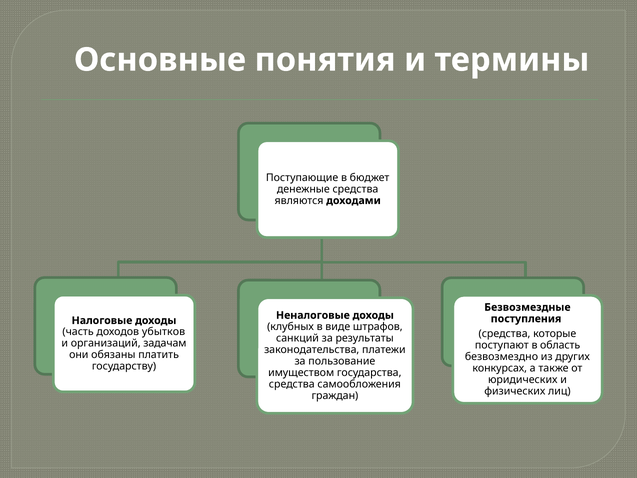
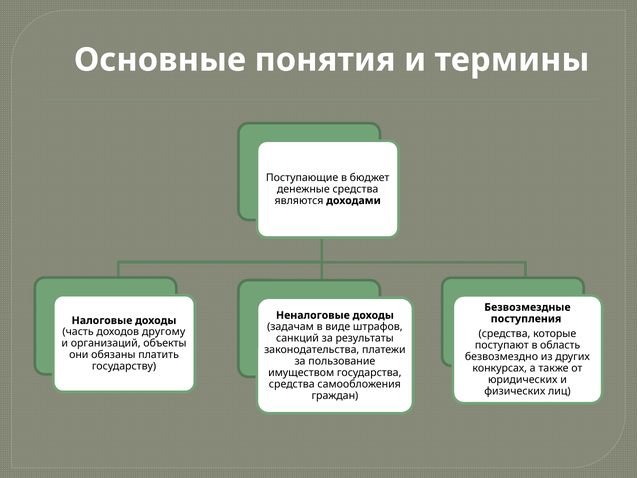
клубных: клубных -> задачам
убытков: убытков -> другому
задачам: задачам -> объекты
